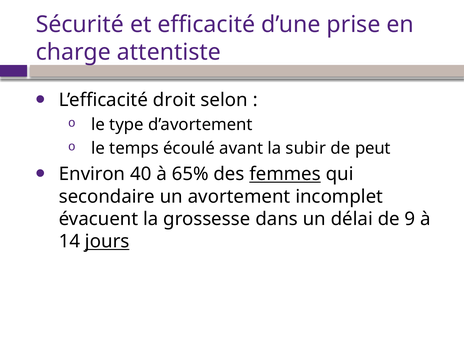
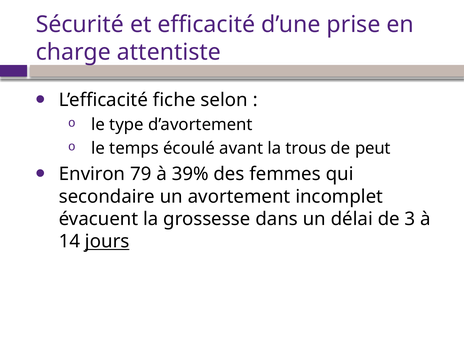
droit: droit -> fiche
subir: subir -> trous
40: 40 -> 79
65%: 65% -> 39%
femmes underline: present -> none
9: 9 -> 3
